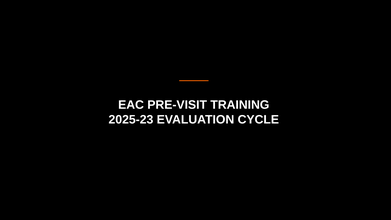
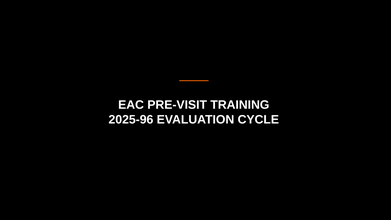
2025-23: 2025-23 -> 2025-96
